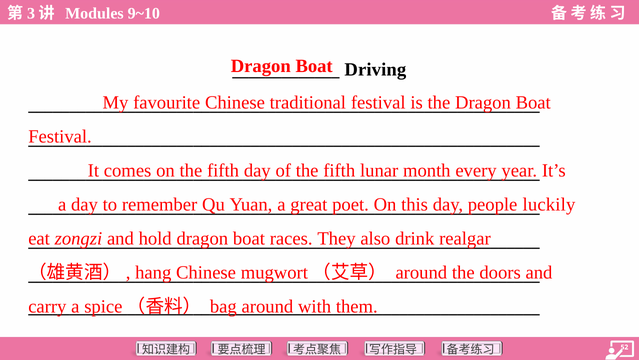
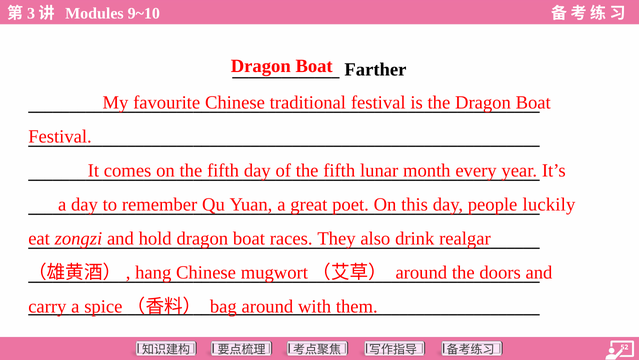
Driving: Driving -> Farther
